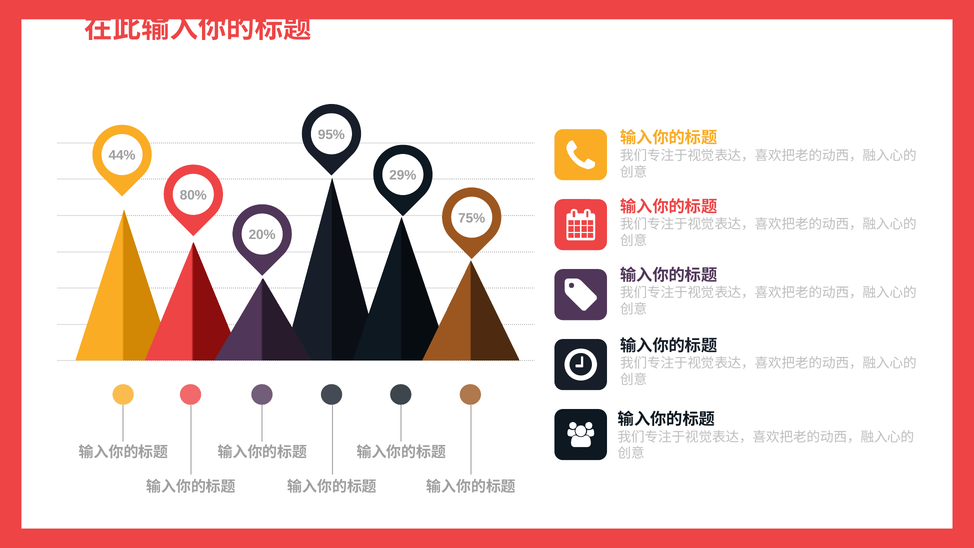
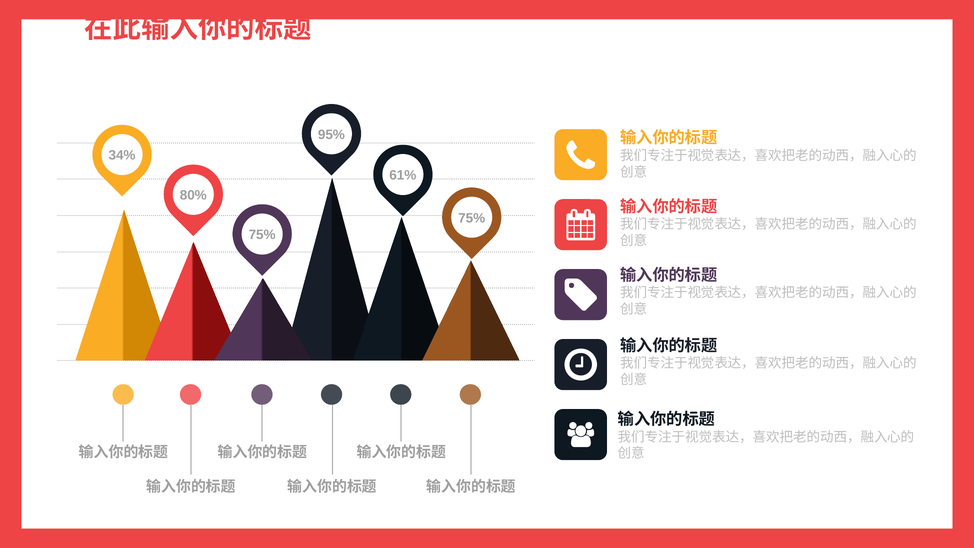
44%: 44% -> 34%
29%: 29% -> 61%
20% at (262, 235): 20% -> 75%
